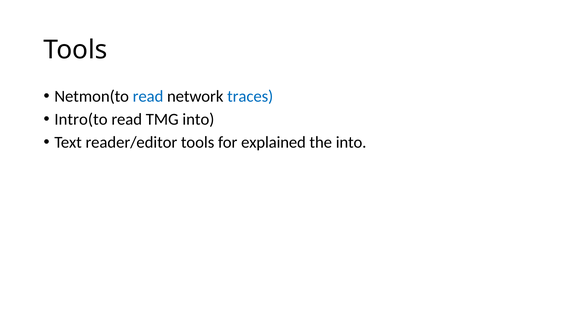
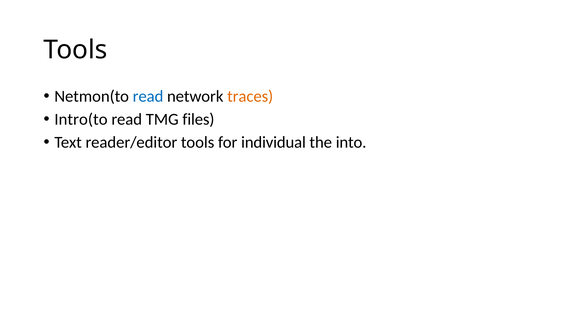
traces colour: blue -> orange
TMG into: into -> files
explained: explained -> individual
